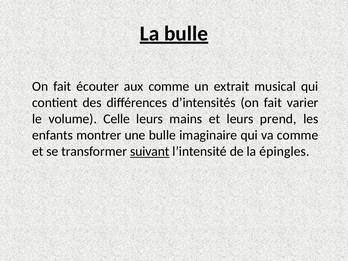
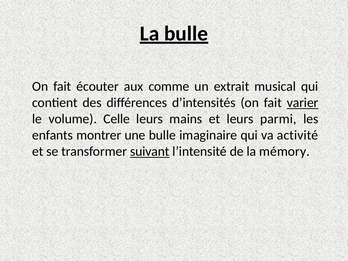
varier underline: none -> present
prend: prend -> parmi
va comme: comme -> activité
épingles: épingles -> mémory
